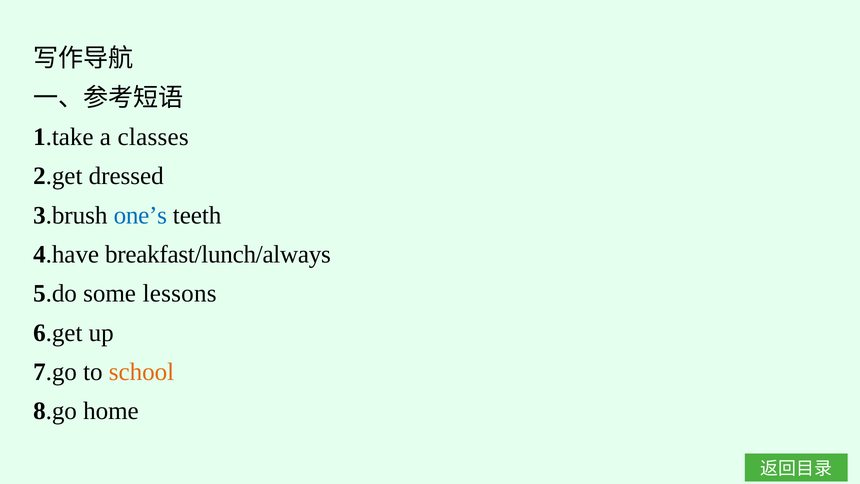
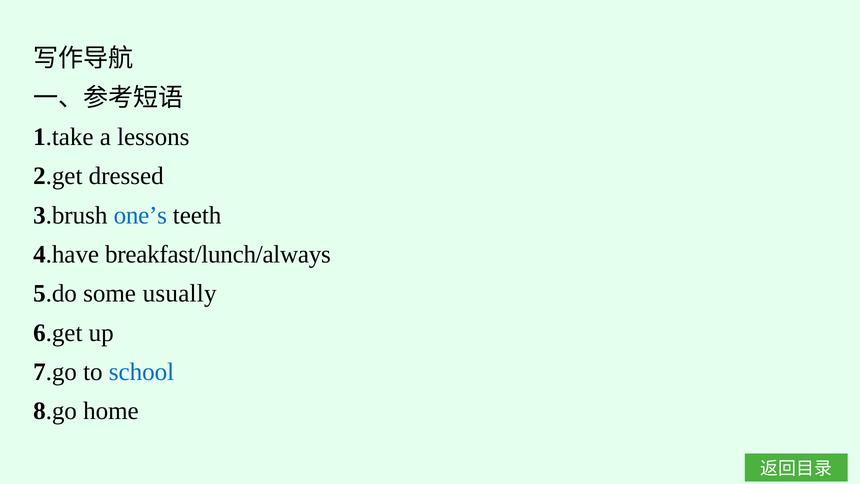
classes: classes -> lessons
lessons: lessons -> usually
school colour: orange -> blue
